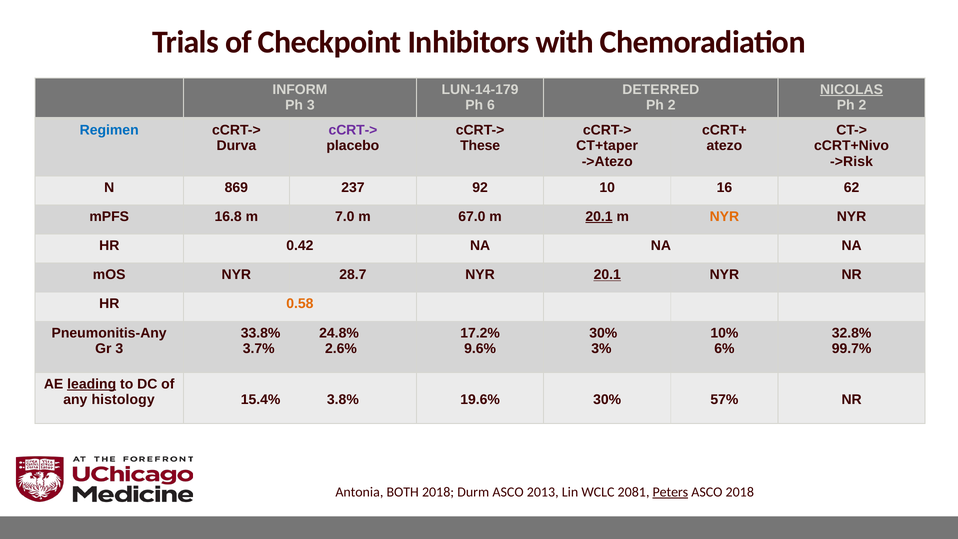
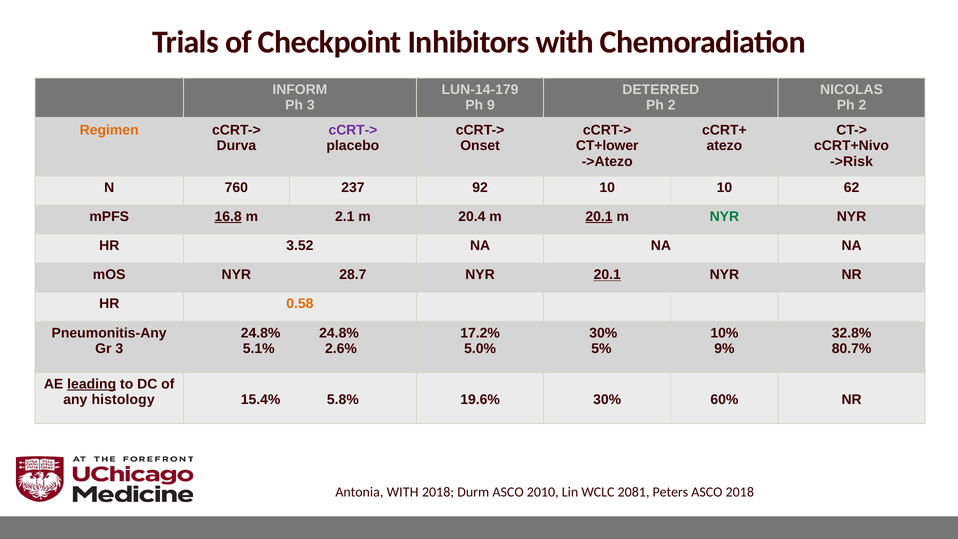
NICOLAS underline: present -> none
6: 6 -> 9
Regimen colour: blue -> orange
These: These -> Onset
CT+taper: CT+taper -> CT+lower
869: 869 -> 760
10 16: 16 -> 10
16.8 underline: none -> present
7.0: 7.0 -> 2.1
67.0: 67.0 -> 20.4
NYR at (724, 217) colour: orange -> green
0.42: 0.42 -> 3.52
33.8% at (261, 333): 33.8% -> 24.8%
3.7%: 3.7% -> 5.1%
9.6%: 9.6% -> 5.0%
3%: 3% -> 5%
6%: 6% -> 9%
99.7%: 99.7% -> 80.7%
3.8%: 3.8% -> 5.8%
57%: 57% -> 60%
Antonia BOTH: BOTH -> WITH
2013: 2013 -> 2010
Peters underline: present -> none
